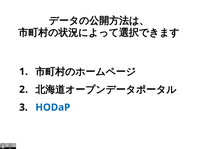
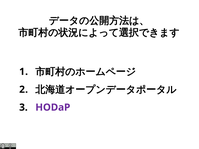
HODaP colour: blue -> purple
